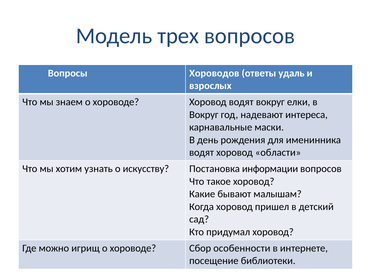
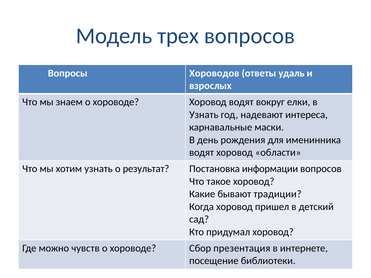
Вокруг at (204, 115): Вокруг -> Узнать
искусству: искусству -> результат
малышам: малышам -> традиции
игрищ: игрищ -> чувств
особенности: особенности -> презентация
